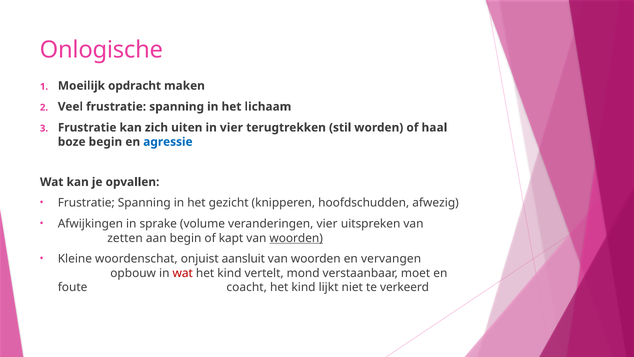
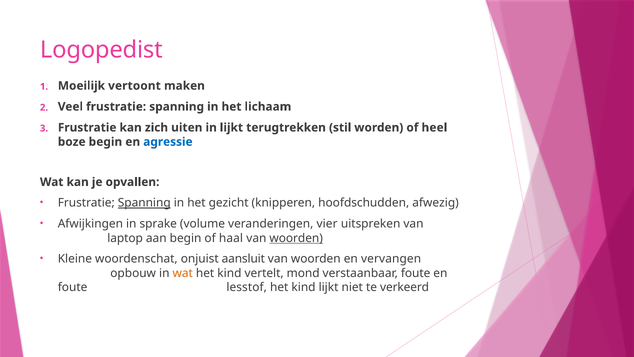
Onlogische: Onlogische -> Logopedist
opdracht: opdracht -> vertoont
in vier: vier -> lijkt
haal: haal -> heel
Spanning at (144, 203) underline: none -> present
zetten: zetten -> laptop
kapt: kapt -> haal
wat at (183, 273) colour: red -> orange
verstaanbaar moet: moet -> foute
coacht: coacht -> lesstof
